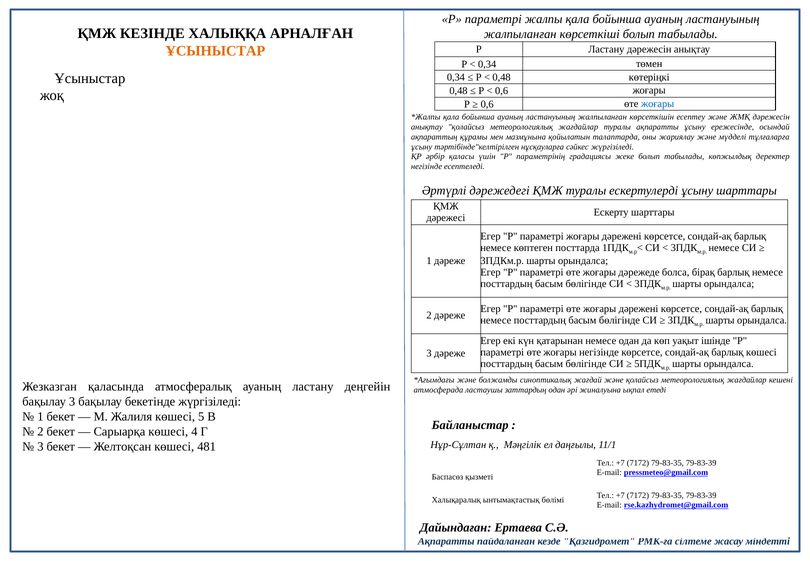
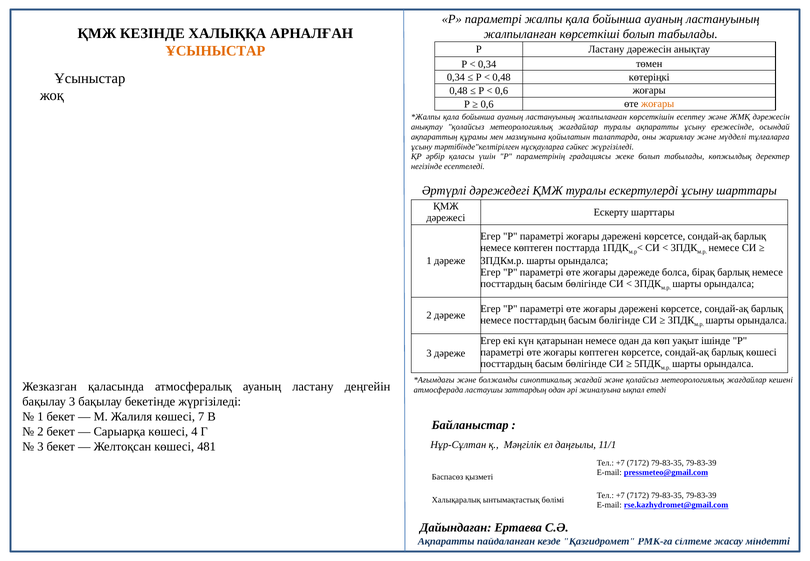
жоғары at (658, 104) colour: blue -> orange
жоғары негізінде: негізінде -> көптеген
5: 5 -> 7
